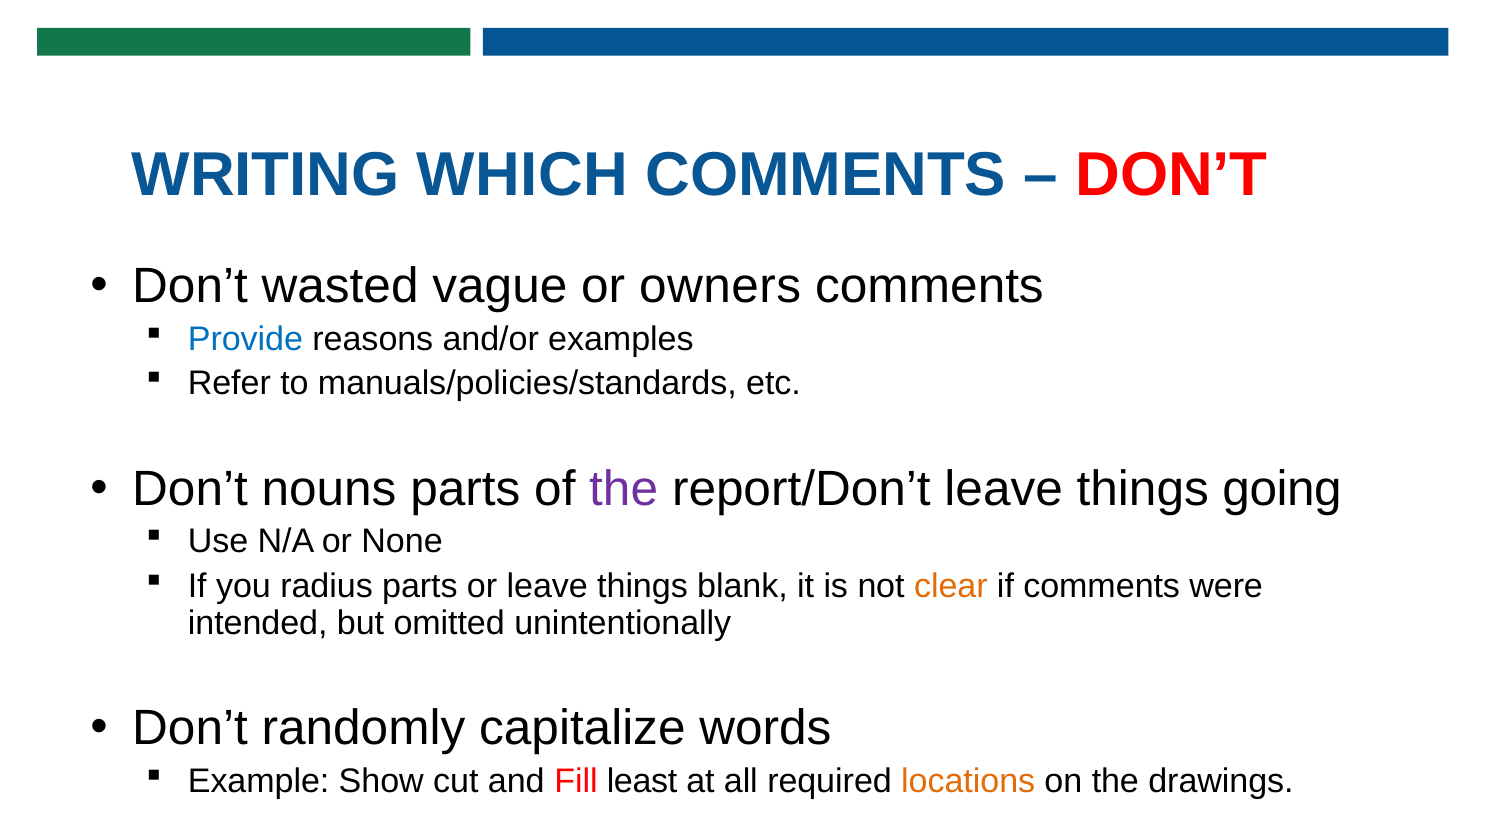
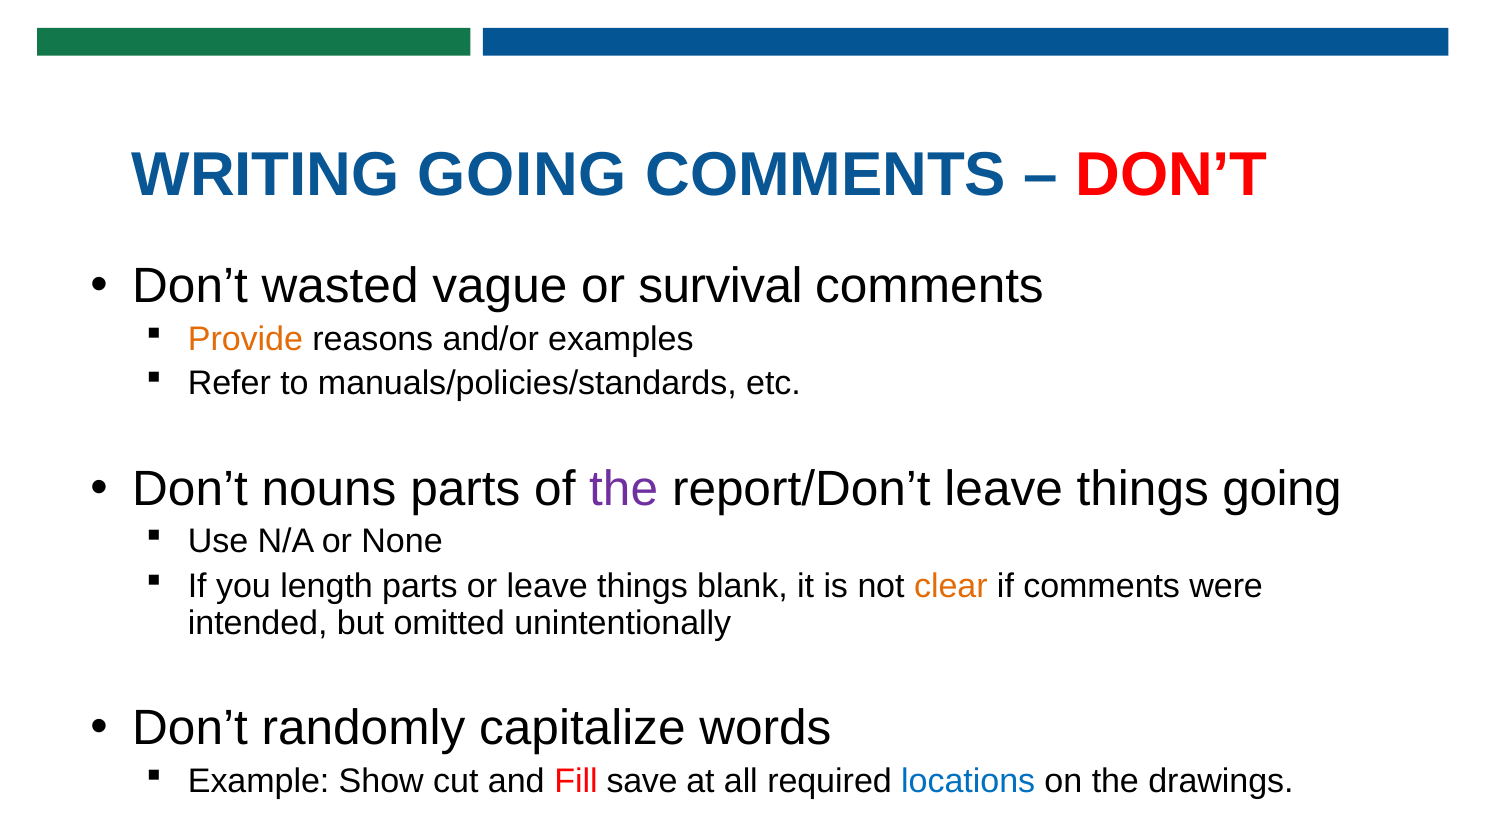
WRITING WHICH: WHICH -> GOING
owners: owners -> survival
Provide colour: blue -> orange
radius: radius -> length
least: least -> save
locations colour: orange -> blue
